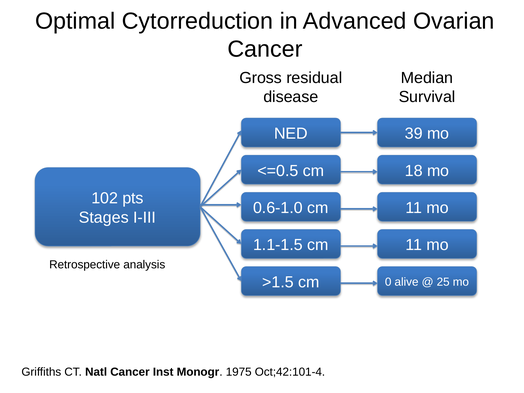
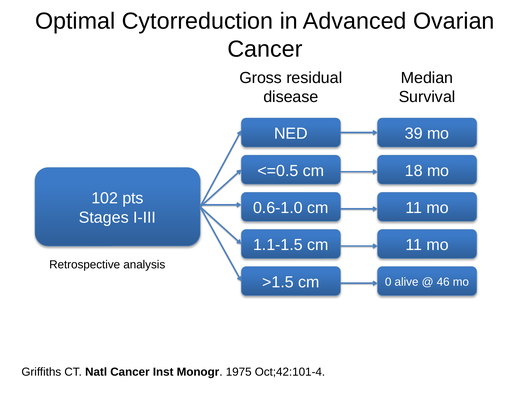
25: 25 -> 46
